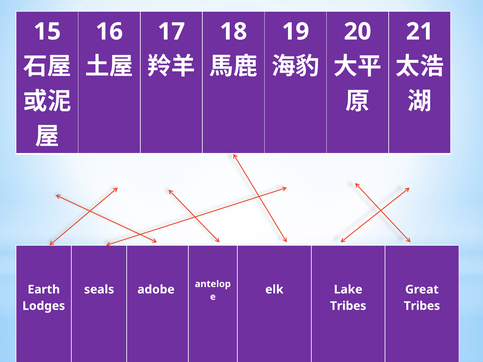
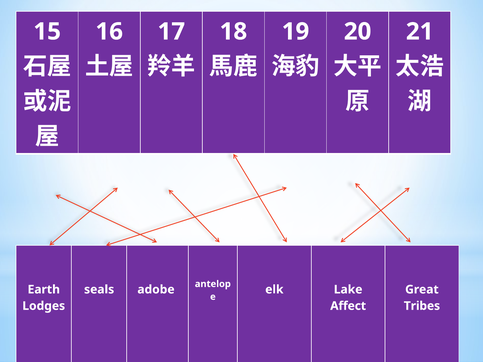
Tribes at (348, 306): Tribes -> Affect
